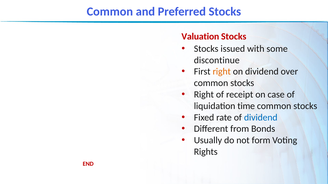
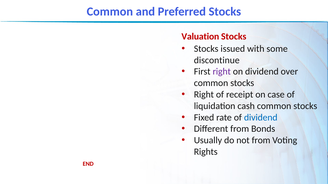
right at (222, 72) colour: orange -> purple
time: time -> cash
not form: form -> from
